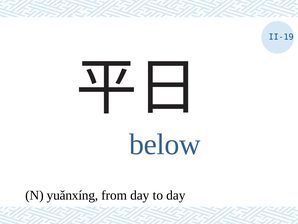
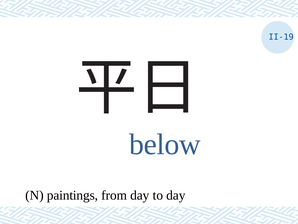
yuǎnxíng: yuǎnxíng -> paintings
